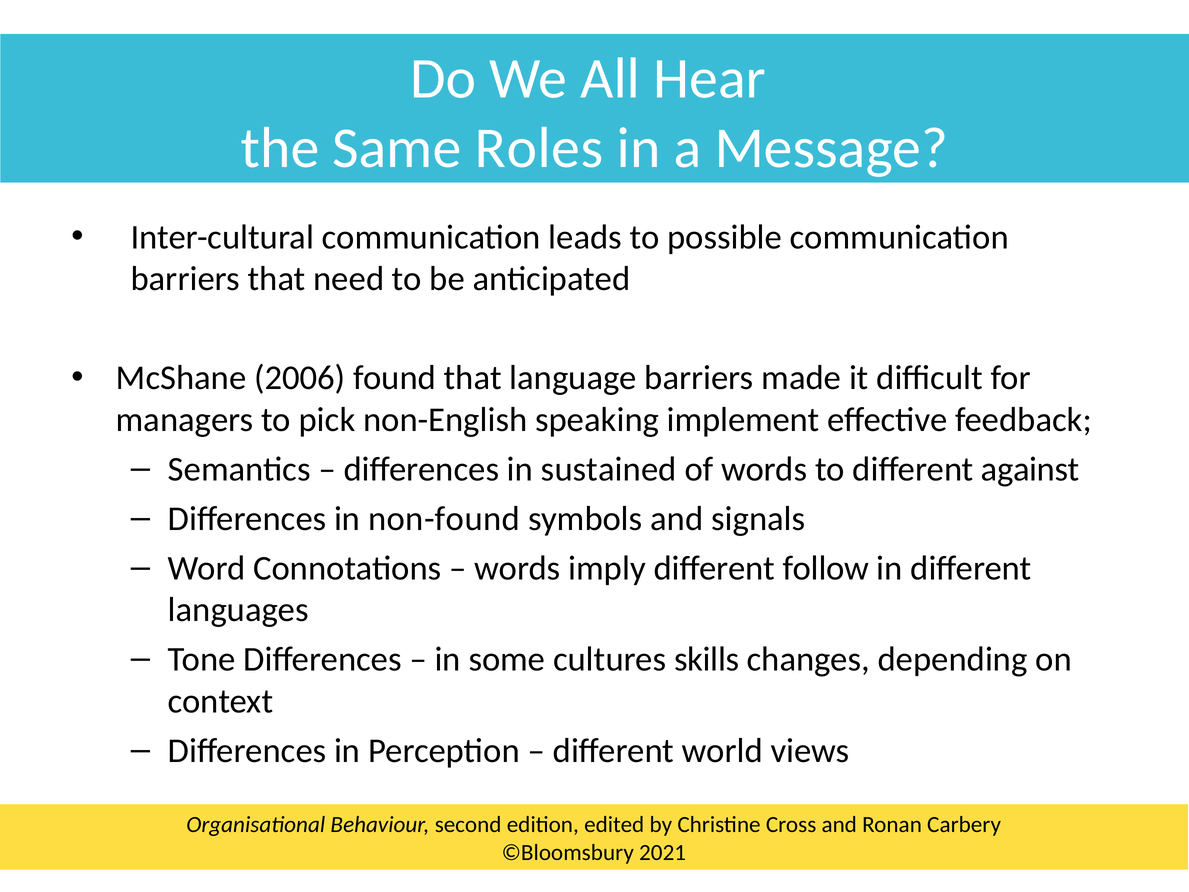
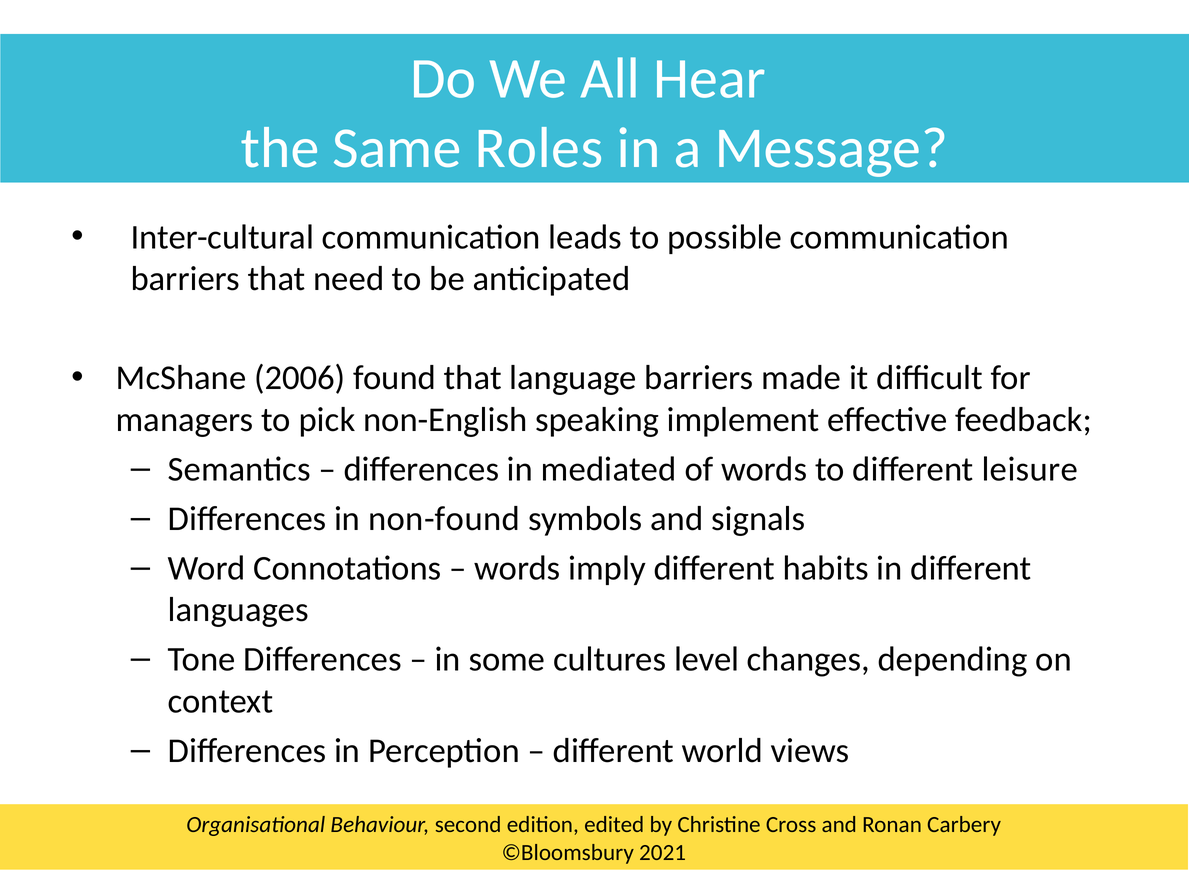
sustained: sustained -> mediated
against: against -> leisure
follow: follow -> habits
skills: skills -> level
